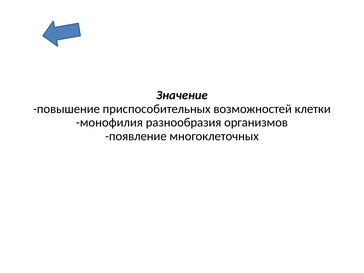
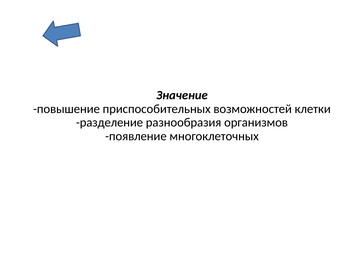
монофилия: монофилия -> разделение
